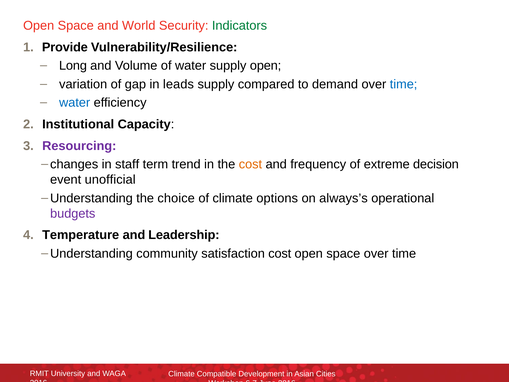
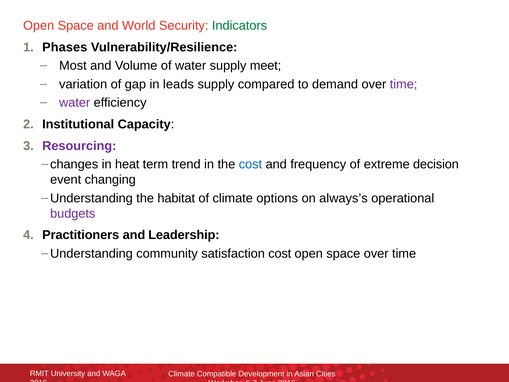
Provide: Provide -> Phases
Long: Long -> Most
supply open: open -> meet
time at (404, 84) colour: blue -> purple
water at (75, 103) colour: blue -> purple
staff: staff -> heat
cost at (250, 164) colour: orange -> blue
unofficial: unofficial -> changing
choice: choice -> habitat
Temperature: Temperature -> Practitioners
